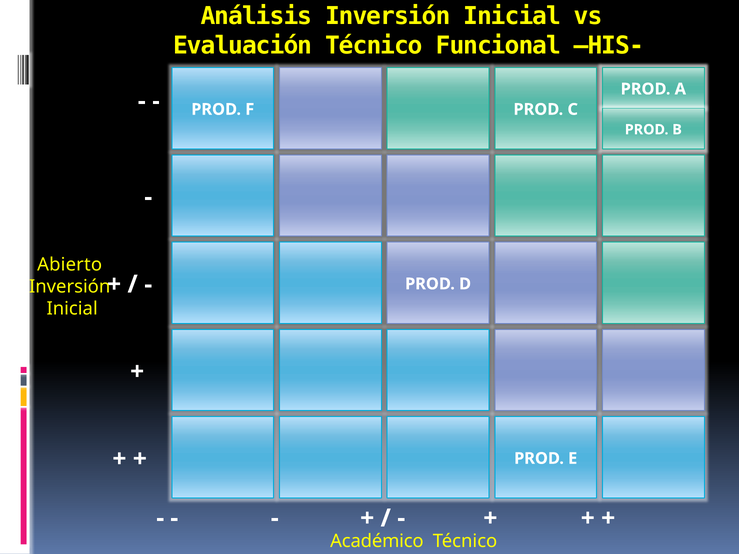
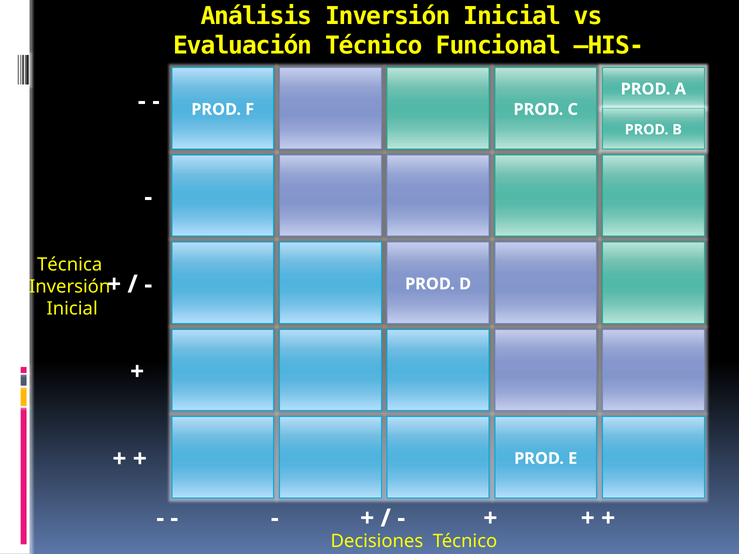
Abierto: Abierto -> Técnica
Académico: Académico -> Decisiones
